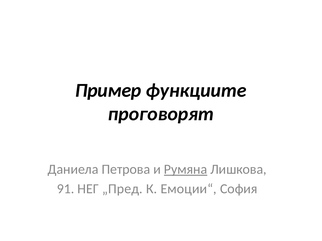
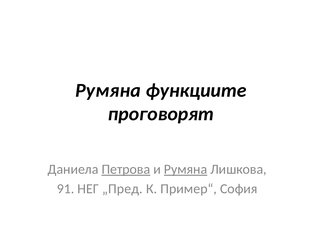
Пример at (108, 90): Пример -> Румяна
Петрова underline: none -> present
Емоции“: Емоции“ -> Пример“
